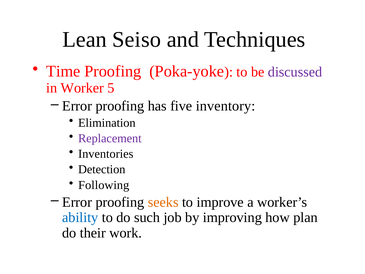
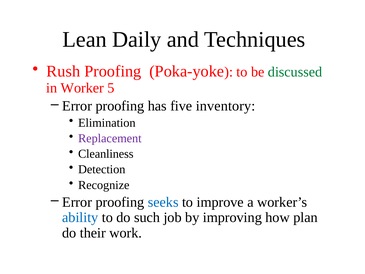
Seiso: Seiso -> Daily
Time: Time -> Rush
discussed colour: purple -> green
Inventories: Inventories -> Cleanliness
Following: Following -> Recognize
seeks colour: orange -> blue
